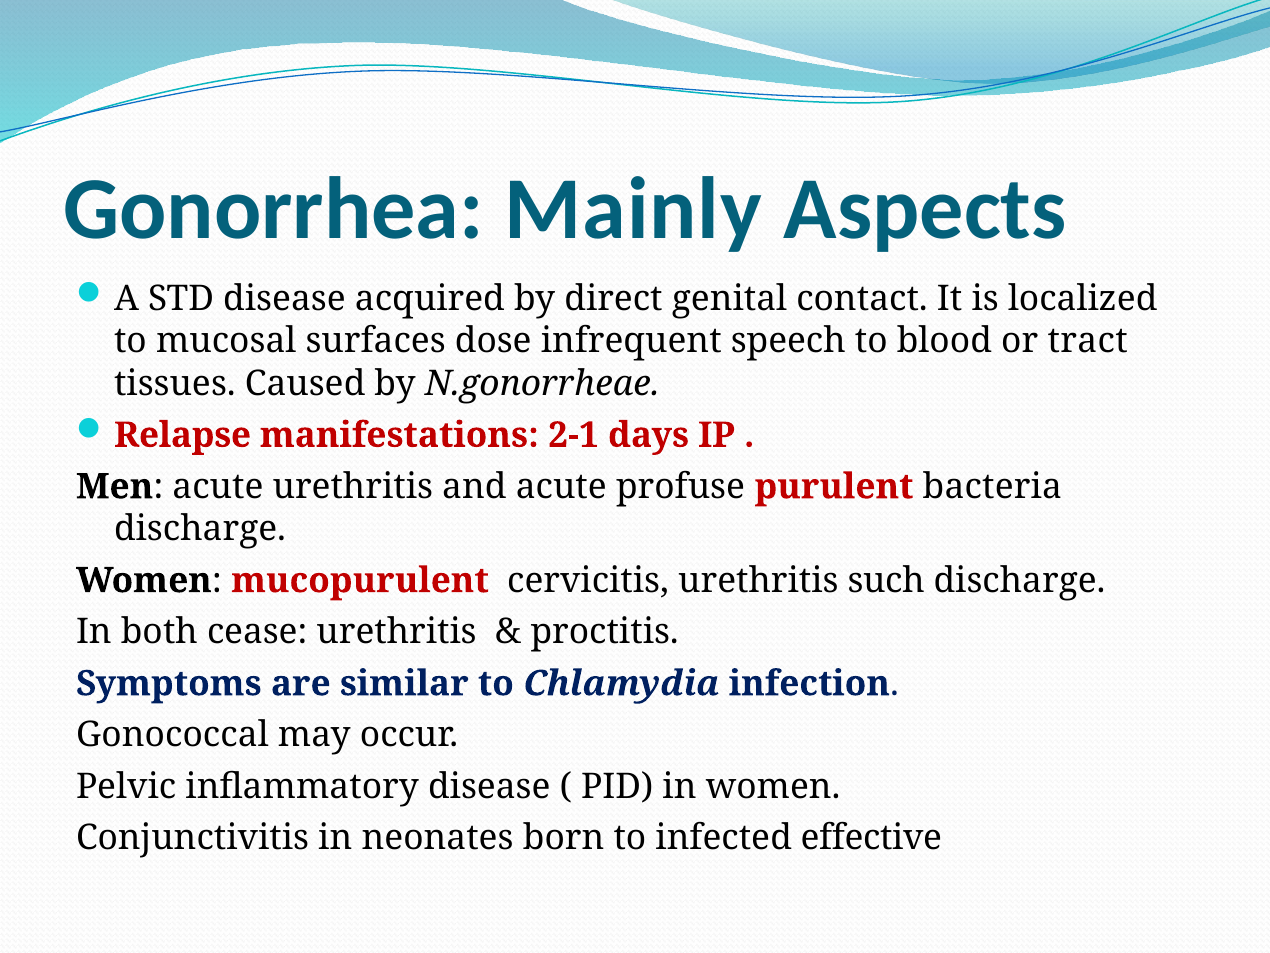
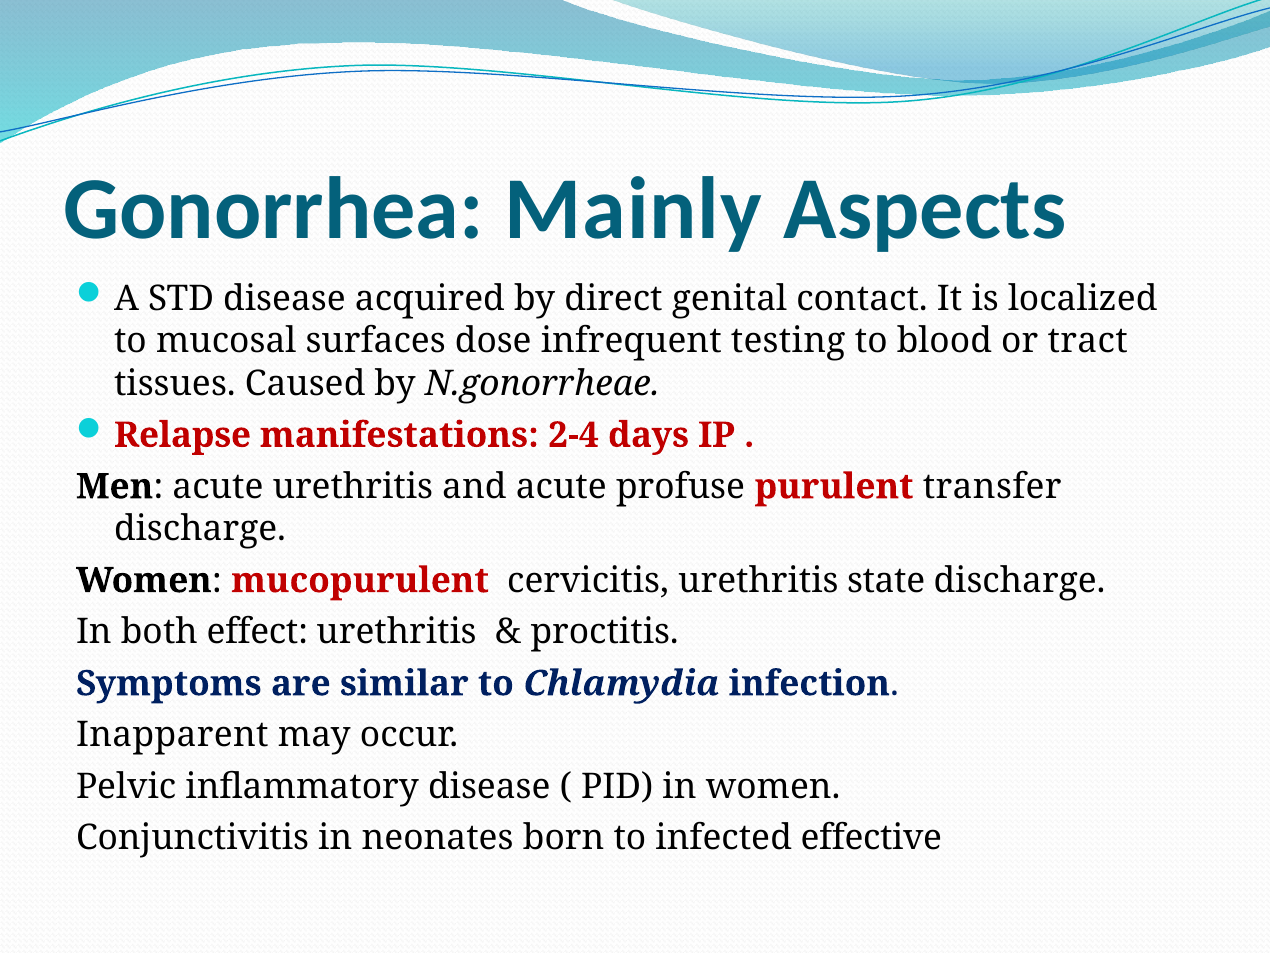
speech: speech -> testing
2-1: 2-1 -> 2-4
bacteria: bacteria -> transfer
such: such -> state
cease: cease -> effect
Gonococcal: Gonococcal -> Inapparent
